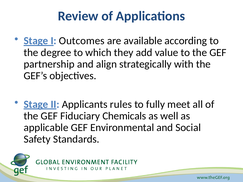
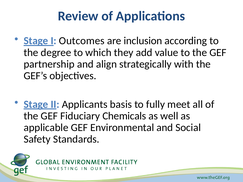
available: available -> inclusion
rules: rules -> basis
